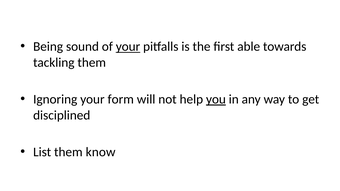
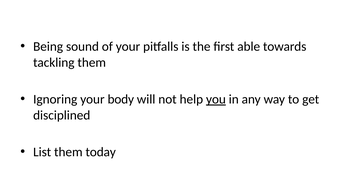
your at (128, 47) underline: present -> none
form: form -> body
know: know -> today
